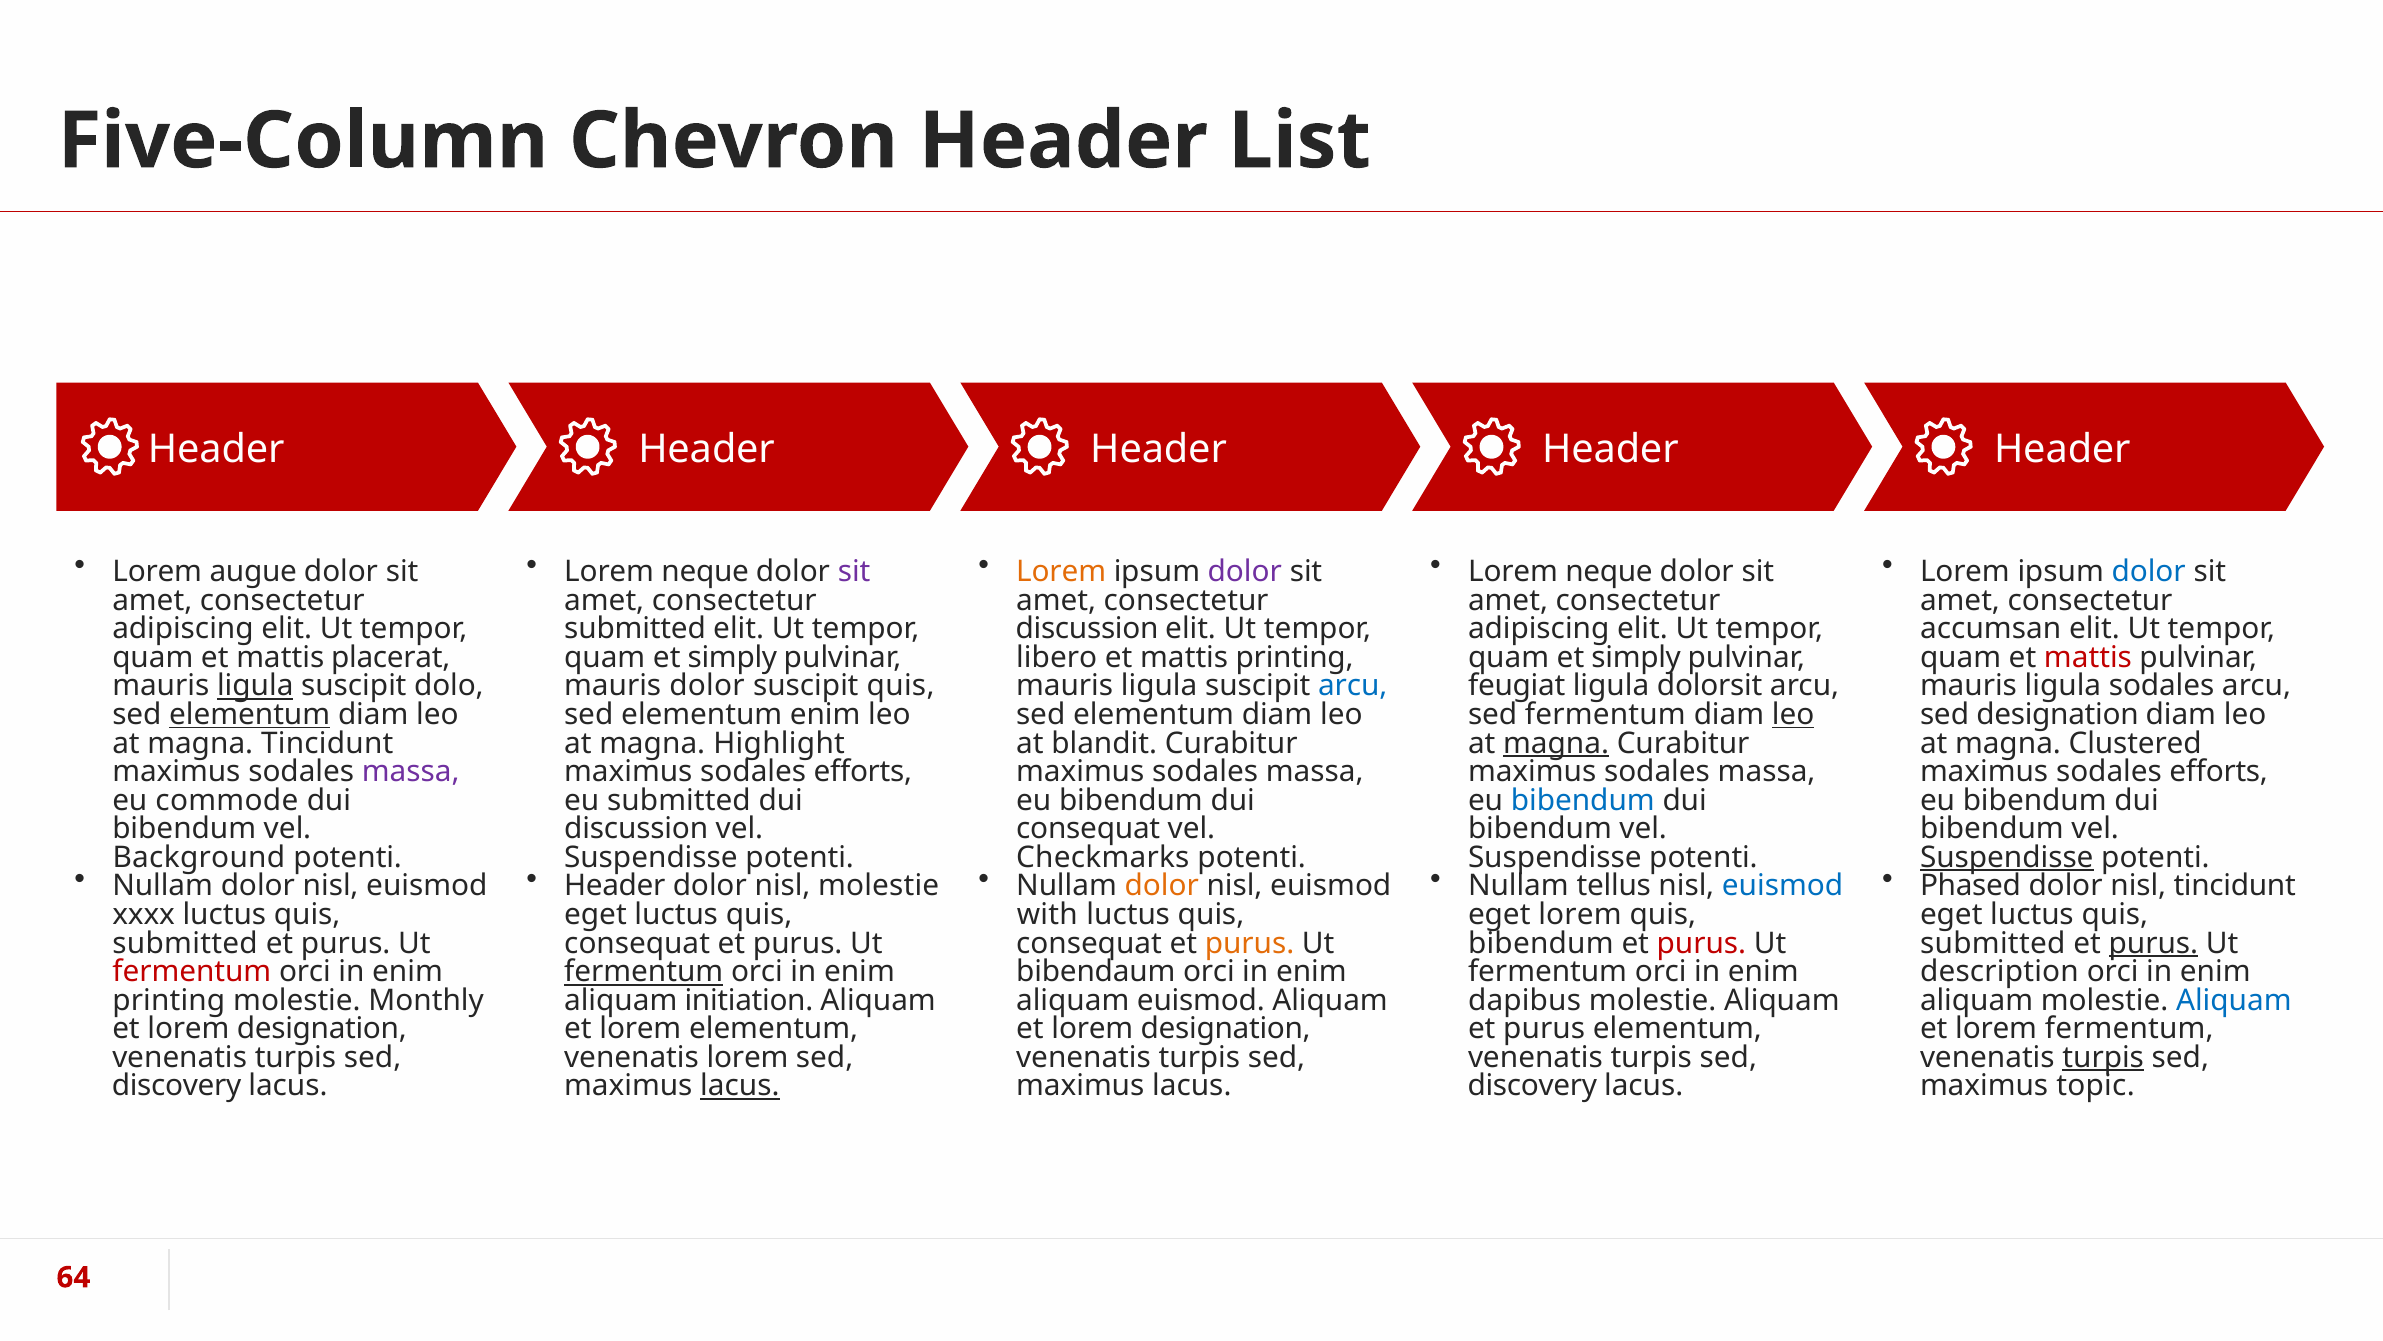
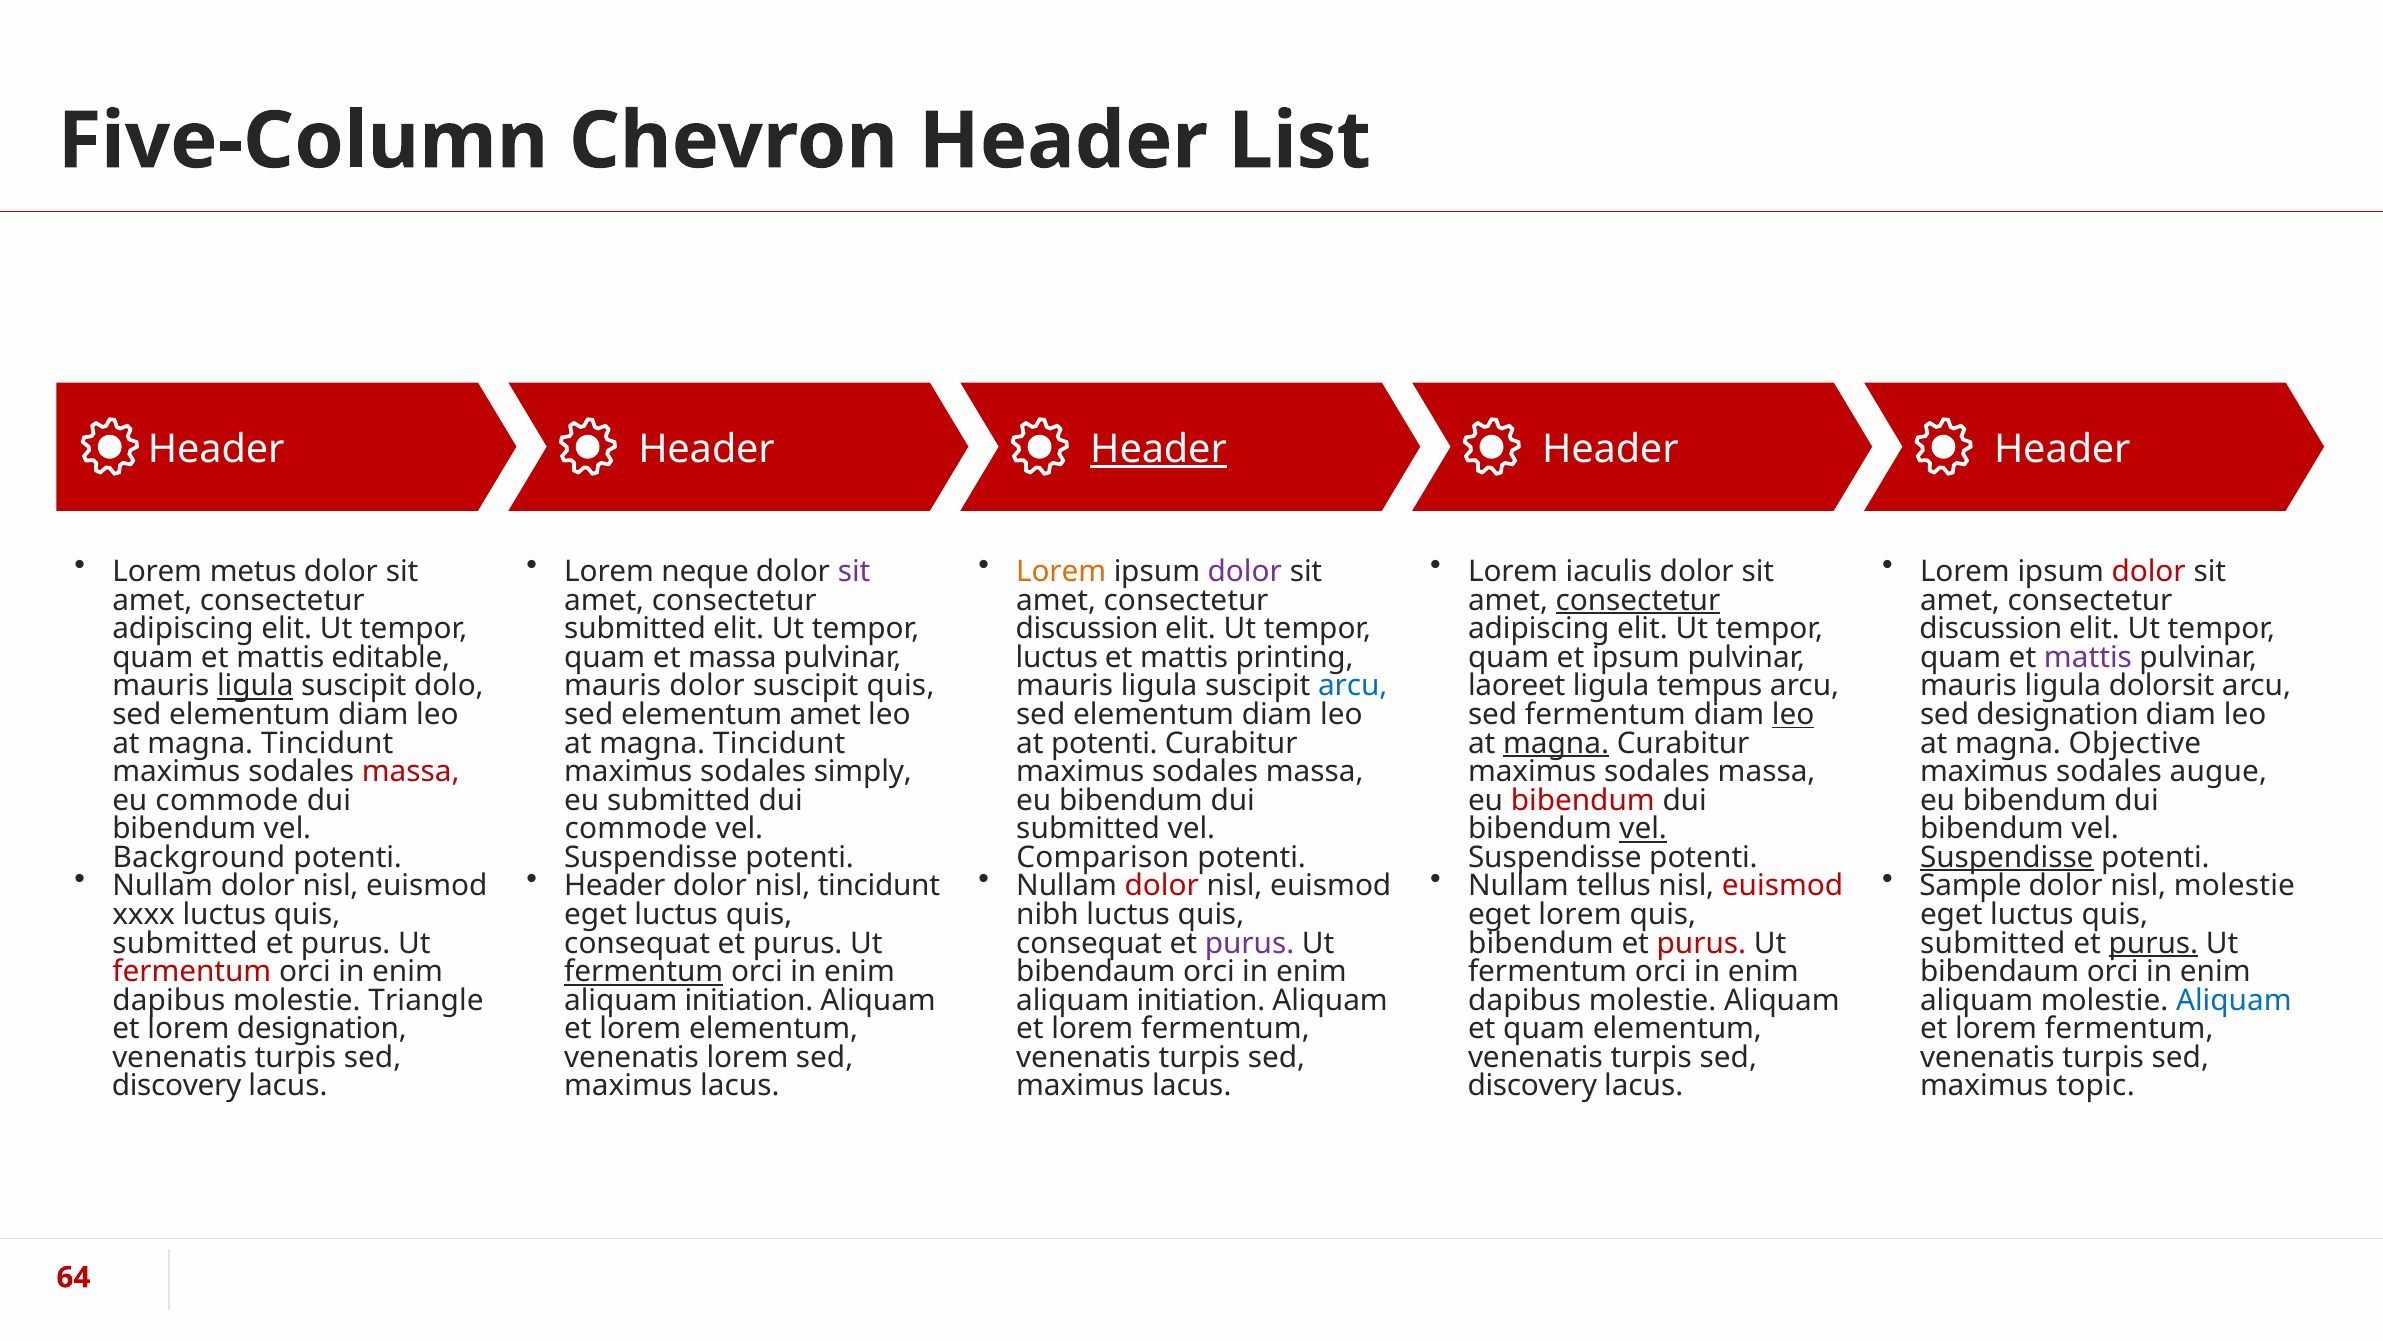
Header at (1159, 449) underline: none -> present
augue: augue -> metus
neque at (1609, 571): neque -> iaculis
dolor at (2149, 571) colour: blue -> red
consectetur at (1638, 600) underline: none -> present
accumsan at (1991, 629): accumsan -> discussion
placerat: placerat -> editable
simply at (732, 657): simply -> massa
libero at (1057, 657): libero -> luctus
simply at (1636, 657): simply -> ipsum
mattis at (2088, 657) colour: red -> purple
feugiat: feugiat -> laoreet
dolorsit: dolorsit -> tempus
ligula sodales: sodales -> dolorsit
elementum at (250, 714) underline: present -> none
elementum enim: enim -> amet
Highlight at (779, 743): Highlight -> Tincidunt
at blandit: blandit -> potenti
Clustered: Clustered -> Objective
massa at (411, 771) colour: purple -> red
efforts at (863, 771): efforts -> simply
efforts at (2219, 771): efforts -> augue
bibendum at (1583, 800) colour: blue -> red
discussion at (636, 829): discussion -> commode
consequat at (1088, 829): consequat -> submitted
vel at (1643, 829) underline: none -> present
Checkmarks: Checkmarks -> Comparison
nisl molestie: molestie -> tincidunt
dolor at (1162, 886) colour: orange -> red
euismod at (1783, 886) colour: blue -> red
Phased: Phased -> Sample
nisl tincidunt: tincidunt -> molestie
with: with -> nibh
purus at (1250, 943) colour: orange -> purple
description at (1999, 971): description -> bibendaum
printing at (169, 1000): printing -> dapibus
Monthly: Monthly -> Triangle
euismod at (1201, 1000): euismod -> initiation
designation at (1226, 1029): designation -> fermentum
purus at (1544, 1029): purus -> quam
turpis at (2103, 1057) underline: present -> none
lacus at (740, 1086) underline: present -> none
